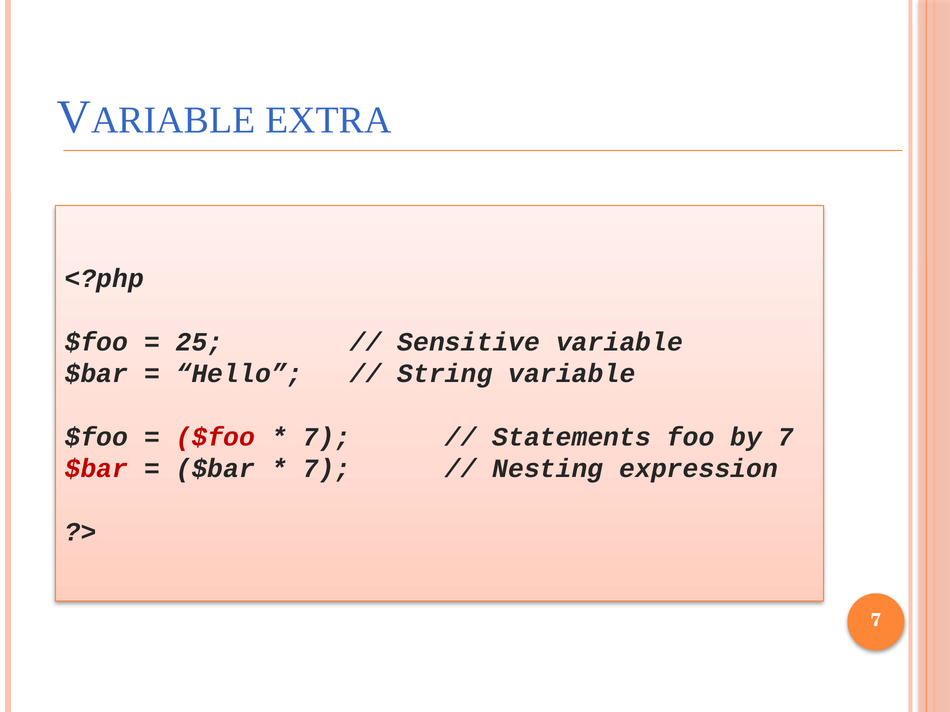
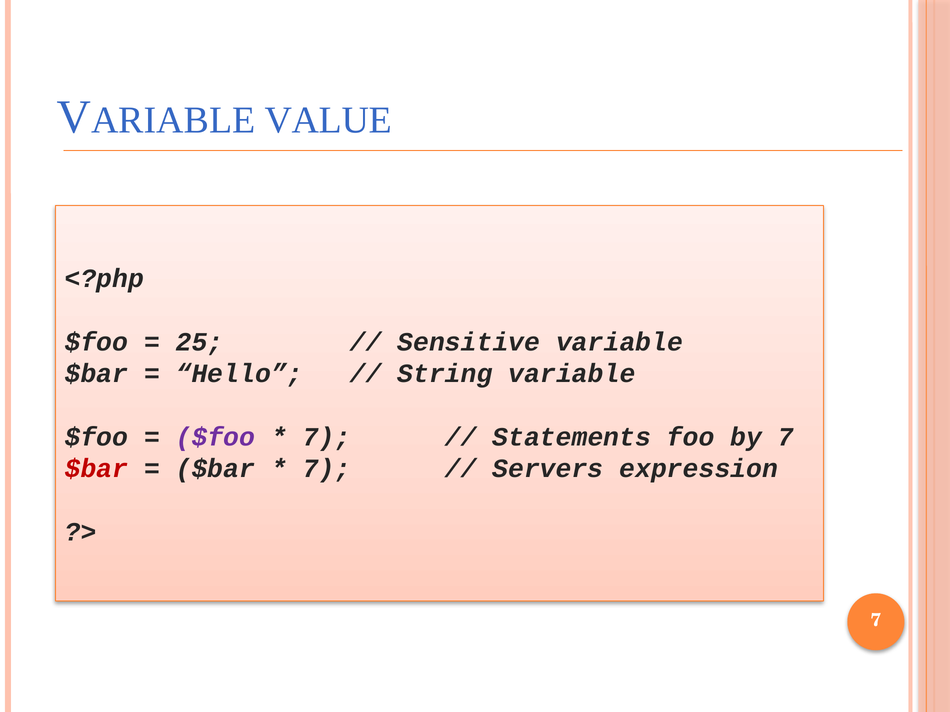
EXTRA: EXTRA -> VALUE
$foo at (215, 437) colour: red -> purple
Nesting: Nesting -> Servers
